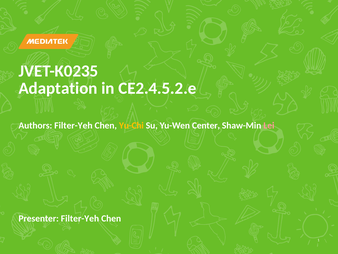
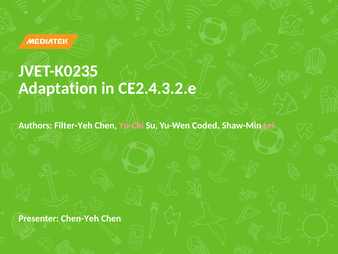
CE2.4.5.2.e: CE2.4.5.2.e -> CE2.4.3.2.e
Yu-Chi colour: yellow -> pink
Center: Center -> Coded
Presenter Filter-Yeh: Filter-Yeh -> Chen-Yeh
